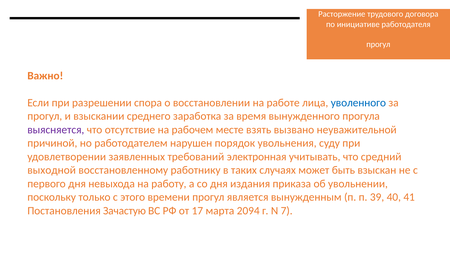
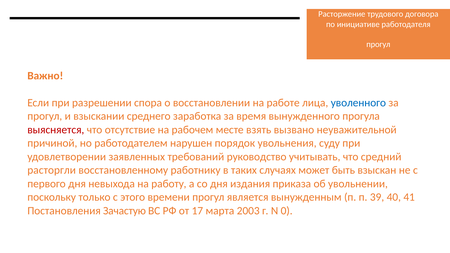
выясняется colour: purple -> red
электронная: электронная -> руководство
выходной: выходной -> расторгли
2094: 2094 -> 2003
7: 7 -> 0
